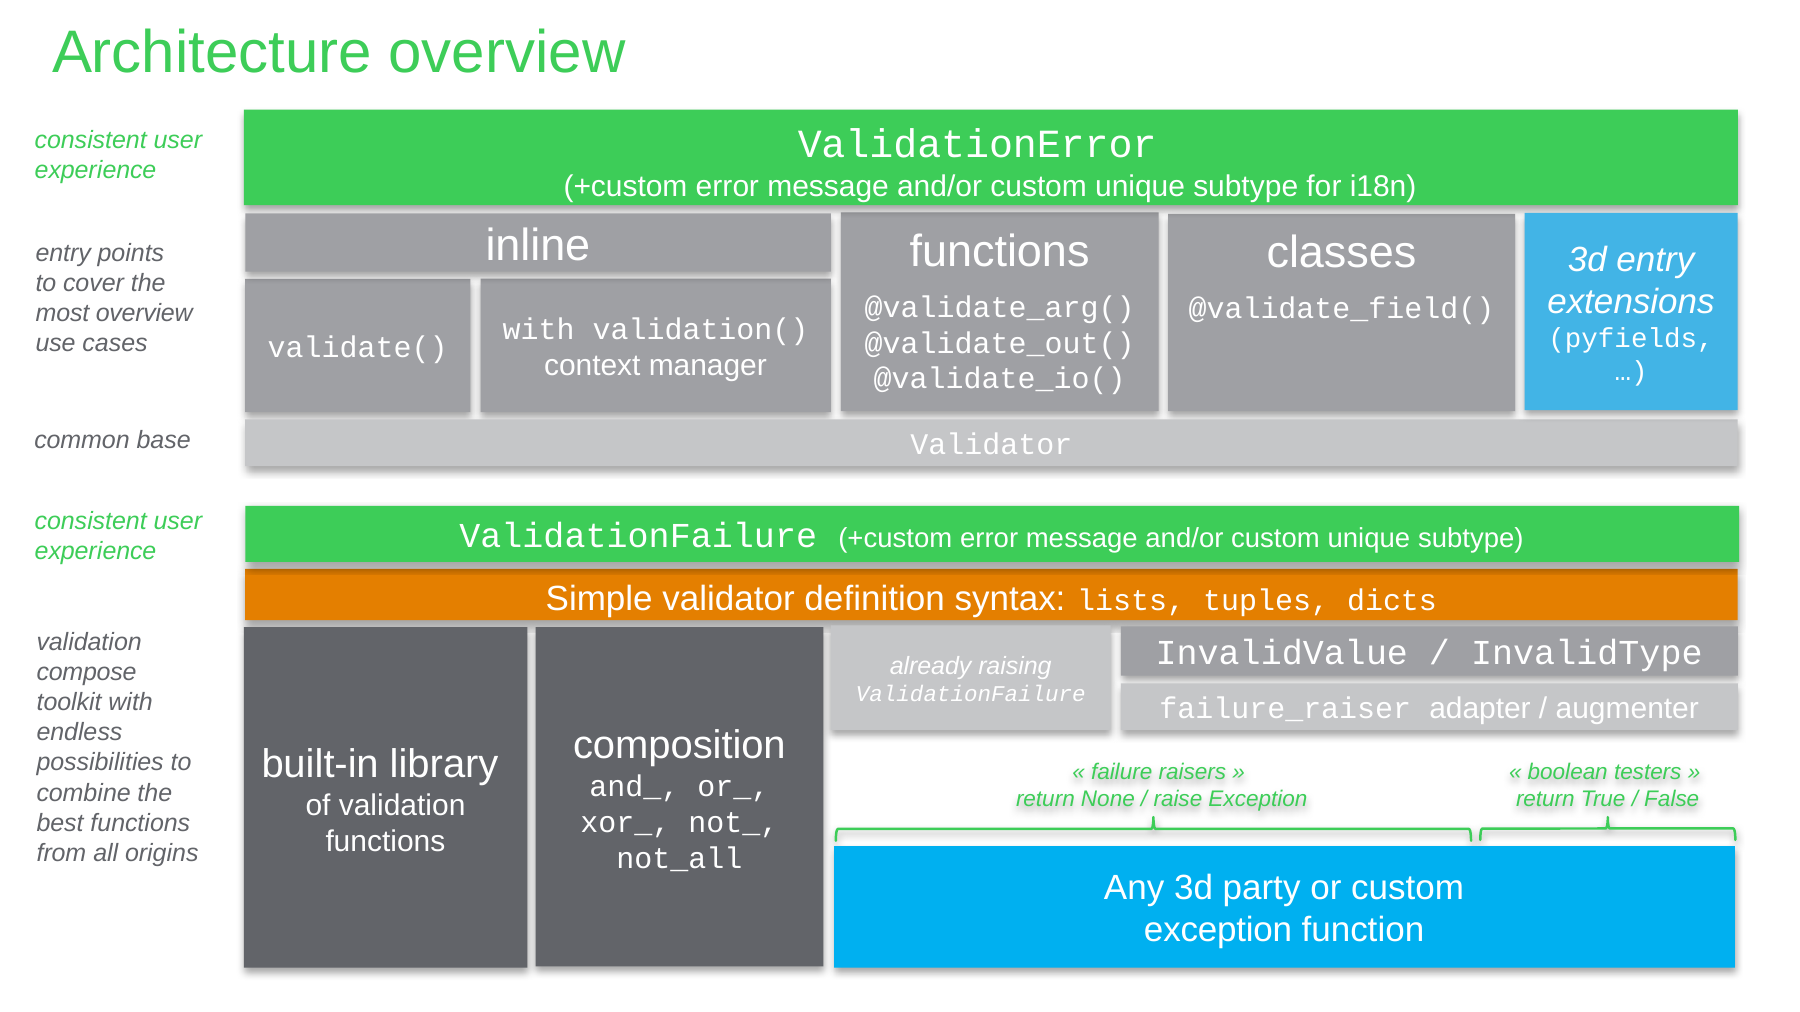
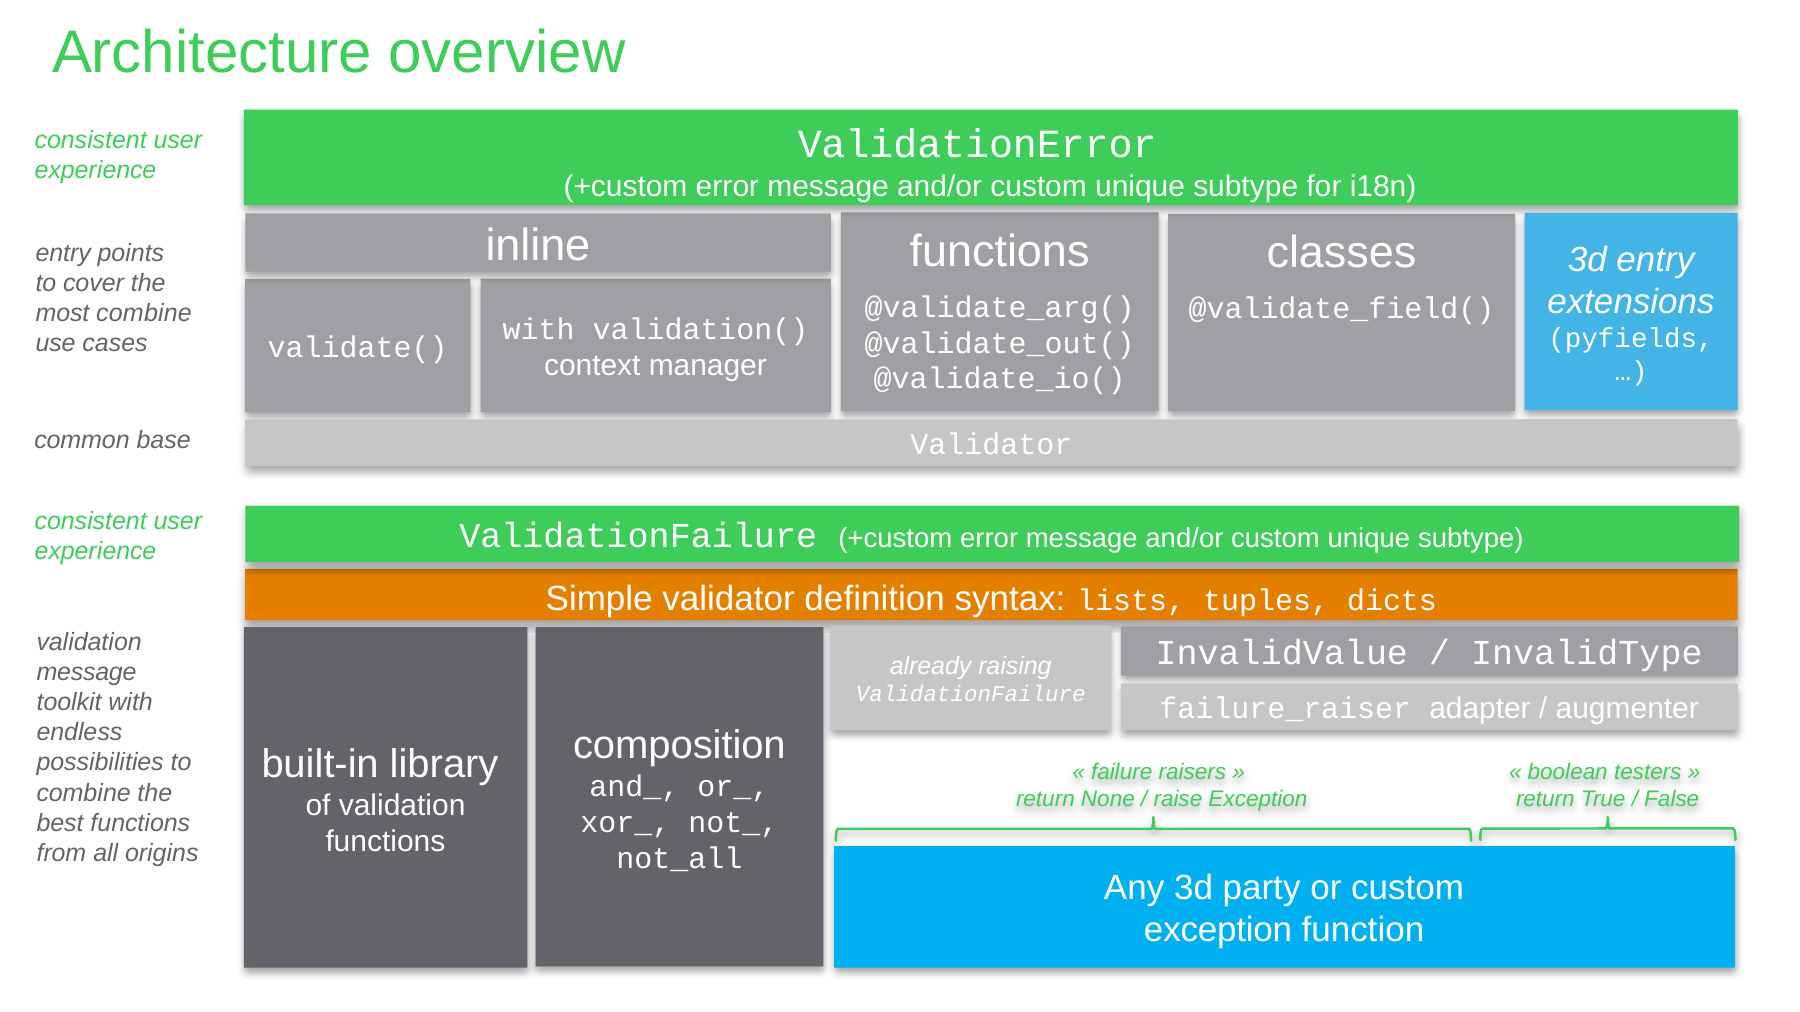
most overview: overview -> combine
compose at (87, 673): compose -> message
